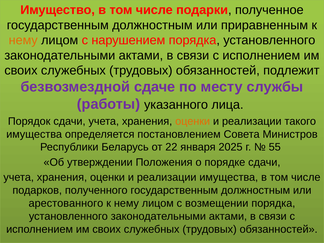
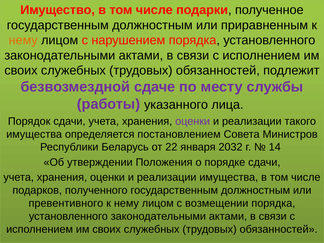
оценки at (193, 121) colour: orange -> purple
2025: 2025 -> 2032
55 at (275, 147): 55 -> 14
арестованного: арестованного -> превентивного
